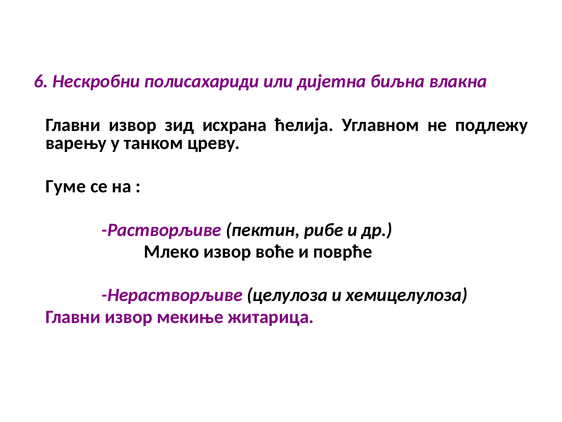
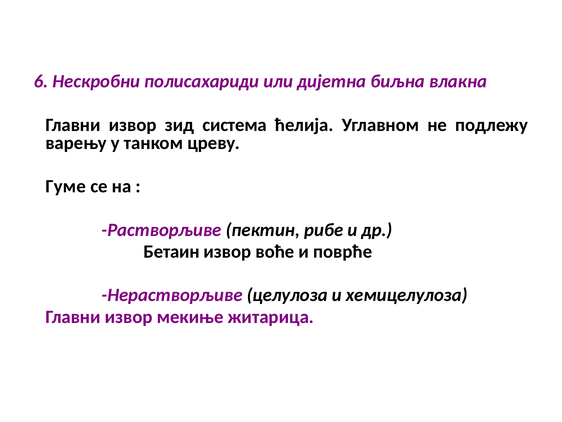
исхрана: исхрана -> система
Млеко: Млеко -> Бетаин
